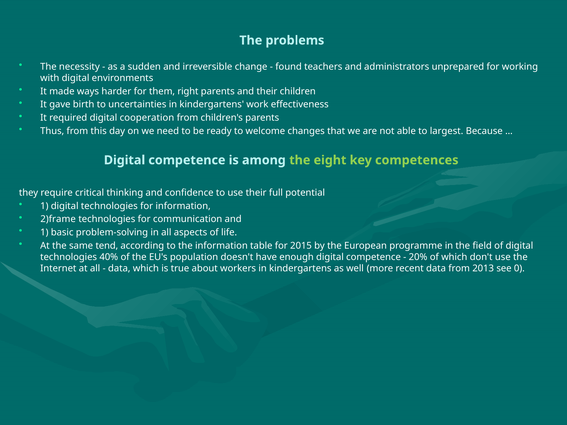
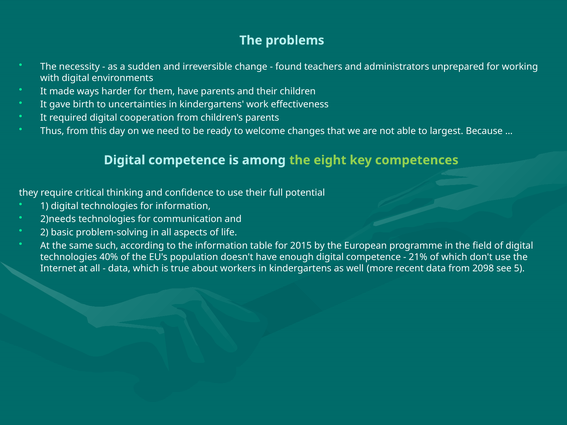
them right: right -> have
2)frame: 2)frame -> 2)needs
1 at (44, 233): 1 -> 2
tend: tend -> such
20%: 20% -> 21%
2013: 2013 -> 2098
0: 0 -> 5
